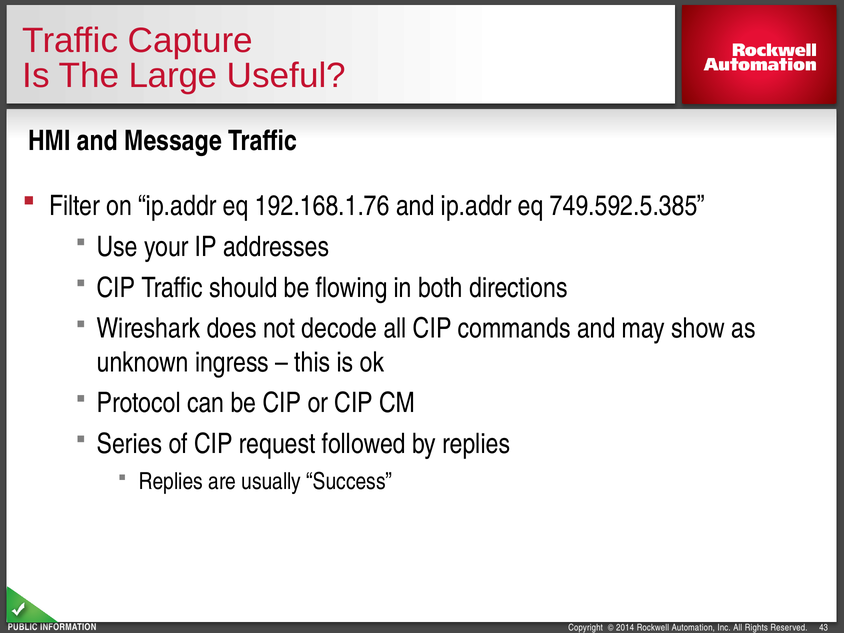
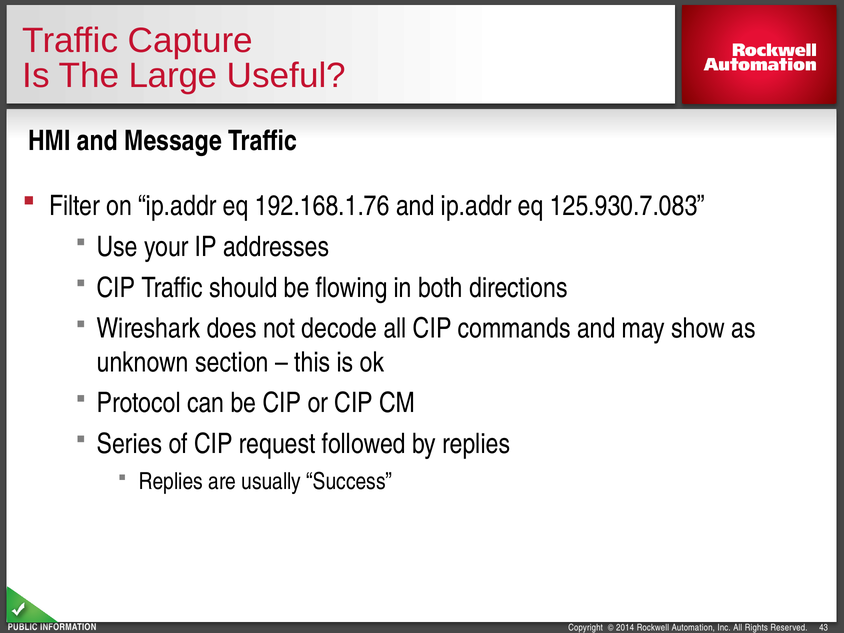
749.592.5.385: 749.592.5.385 -> 125.930.7.083
ingress: ingress -> section
